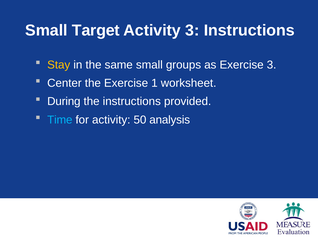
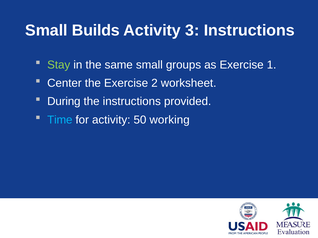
Target: Target -> Builds
Stay colour: yellow -> light green
Exercise 3: 3 -> 1
1: 1 -> 2
analysis: analysis -> working
